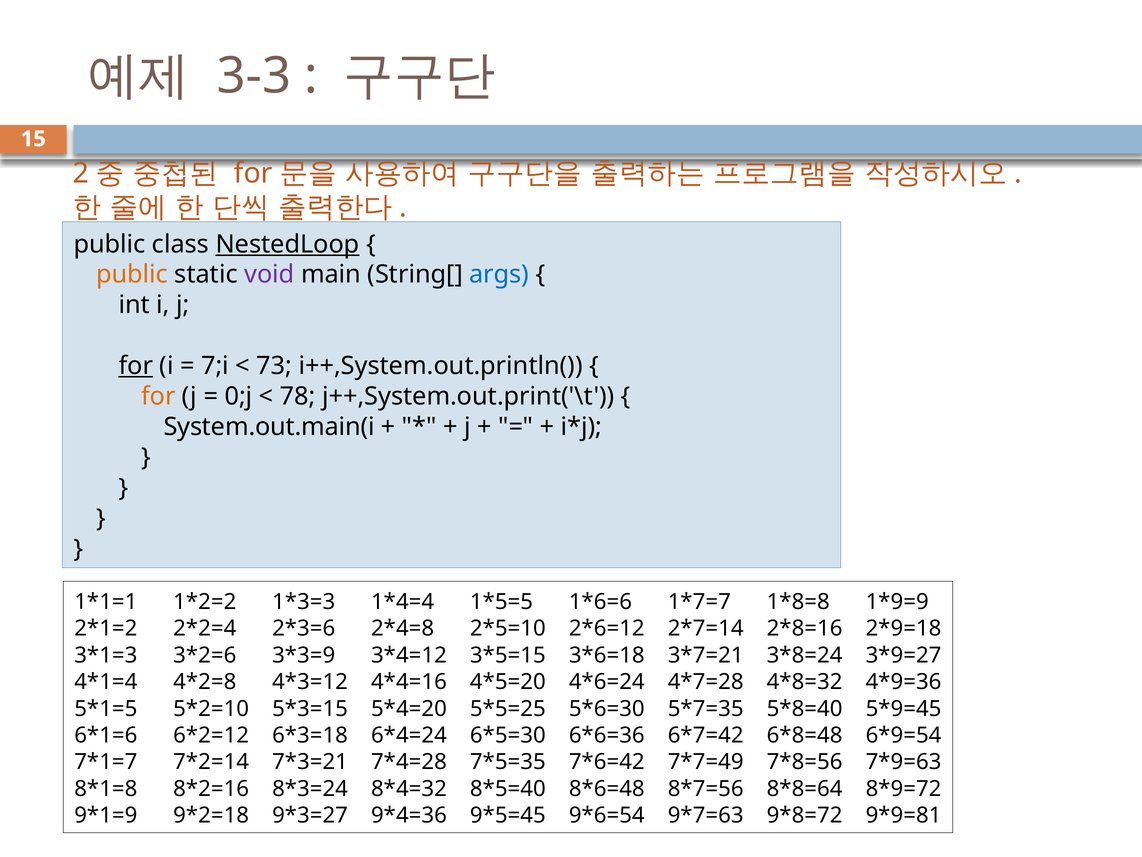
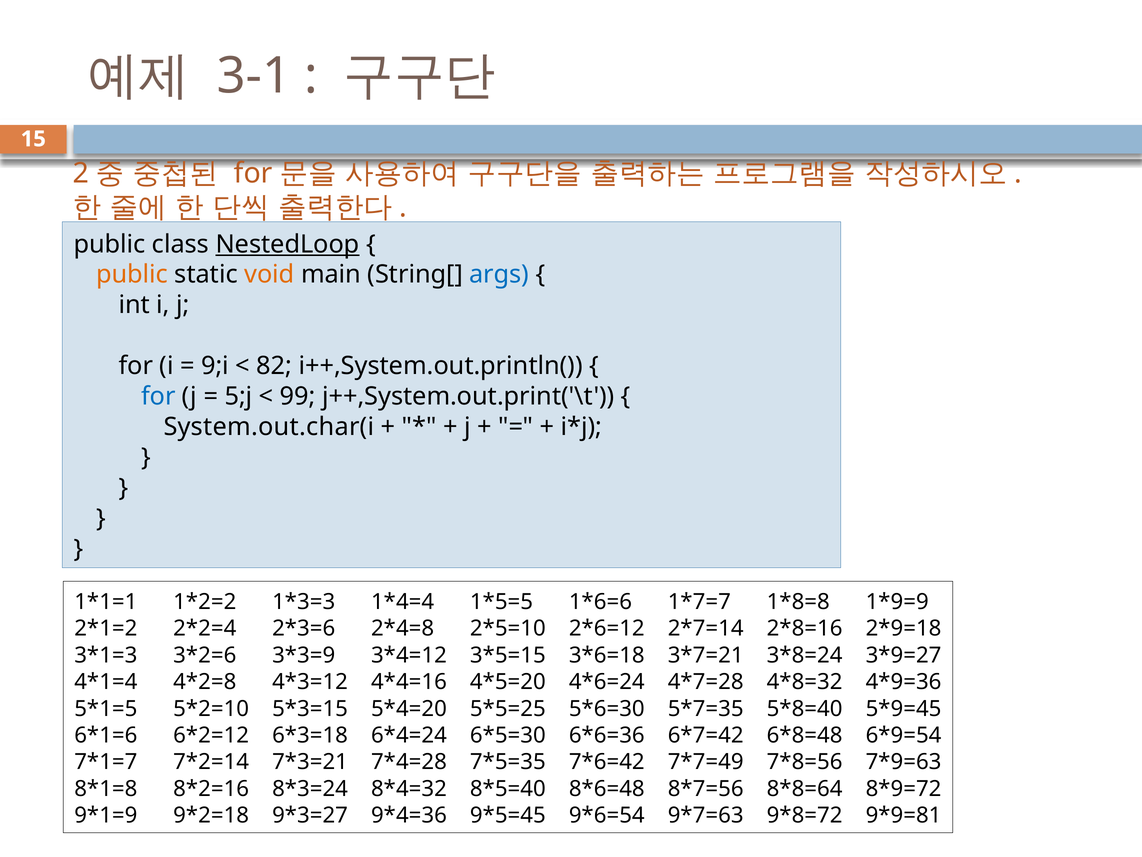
3-3: 3-3 -> 3-1
void colour: purple -> orange
for at (136, 366) underline: present -> none
7;i: 7;i -> 9;i
73: 73 -> 82
for at (158, 396) colour: orange -> blue
0;j: 0;j -> 5;j
78: 78 -> 99
System.out.main(i: System.out.main(i -> System.out.char(i
